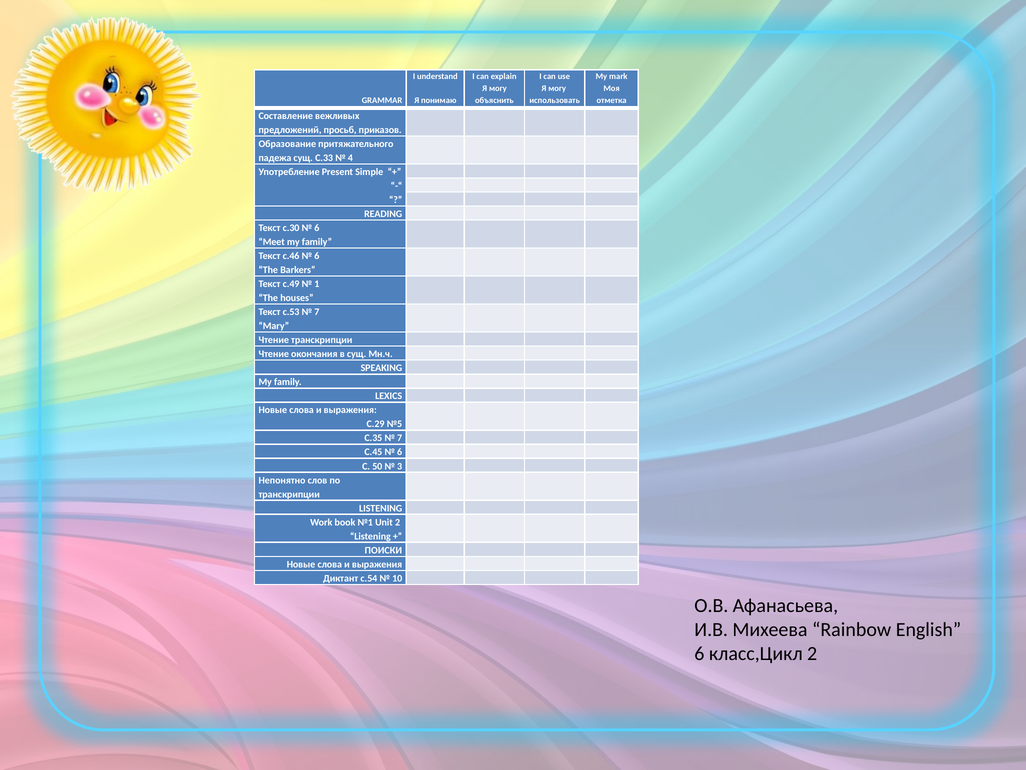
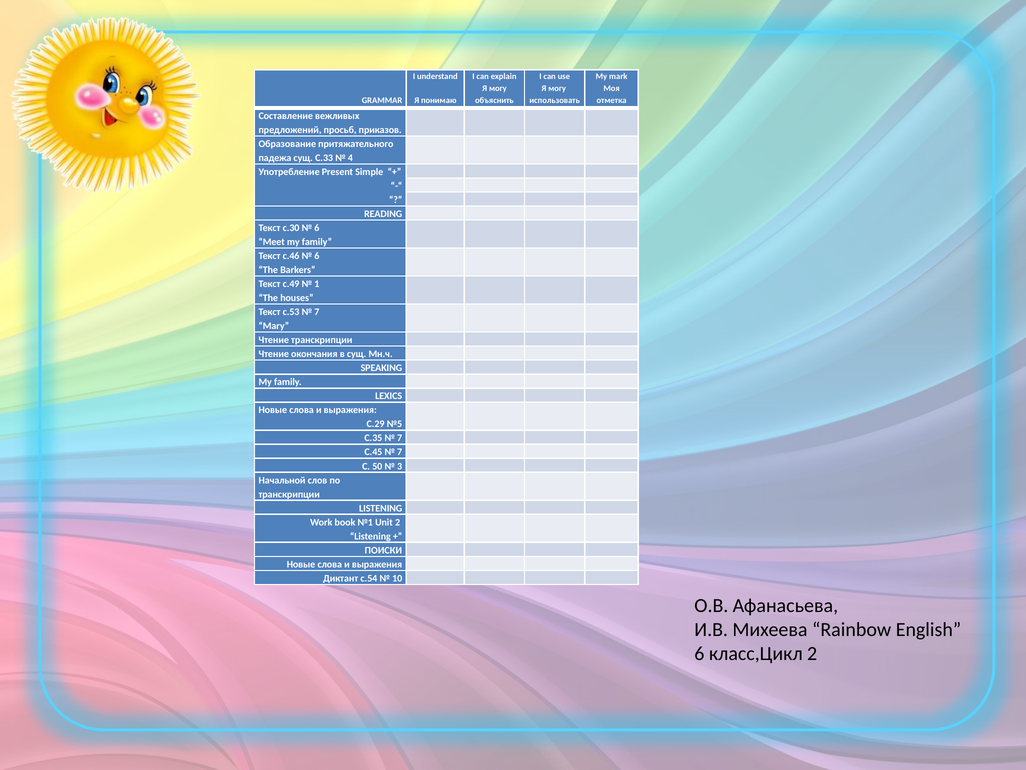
6 at (400, 452): 6 -> 7
Непонятно: Непонятно -> Начальной
